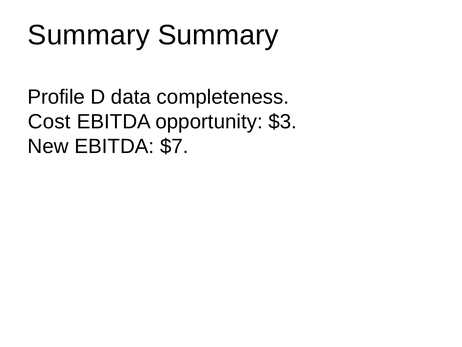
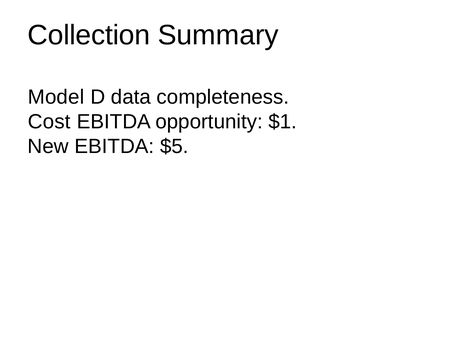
Summary at (89, 35): Summary -> Collection
Profile: Profile -> Model
$3: $3 -> $1
$7: $7 -> $5
